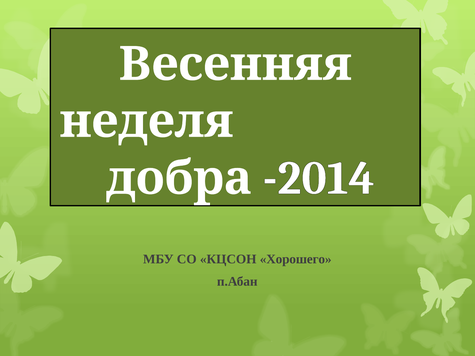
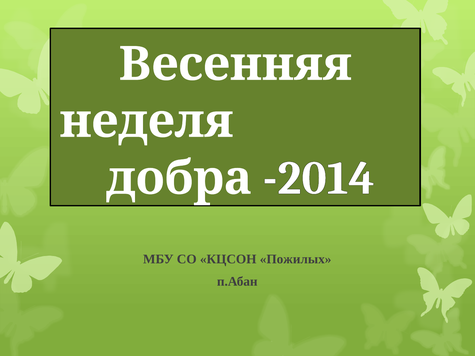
Хорошего: Хорошего -> Пожилых
